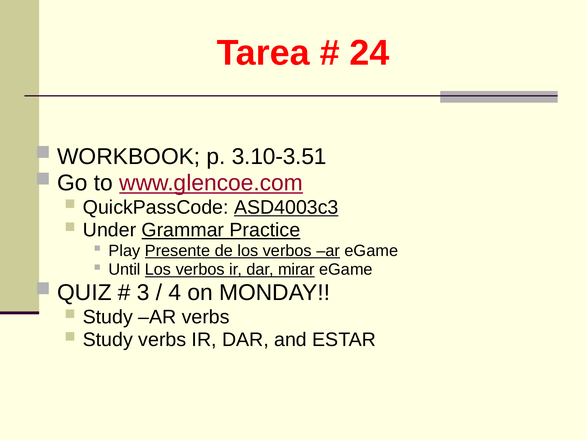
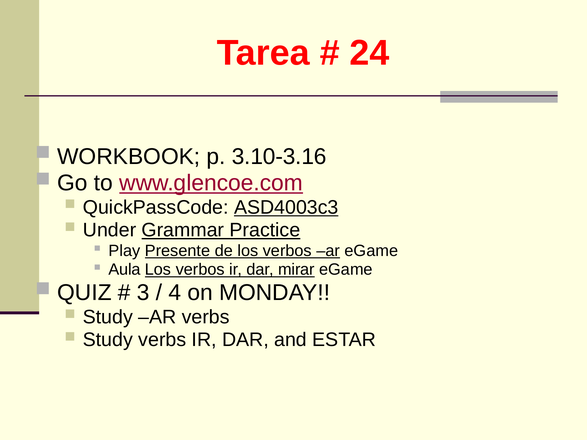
3.10-3.51: 3.10-3.51 -> 3.10-3.16
Until: Until -> Aula
